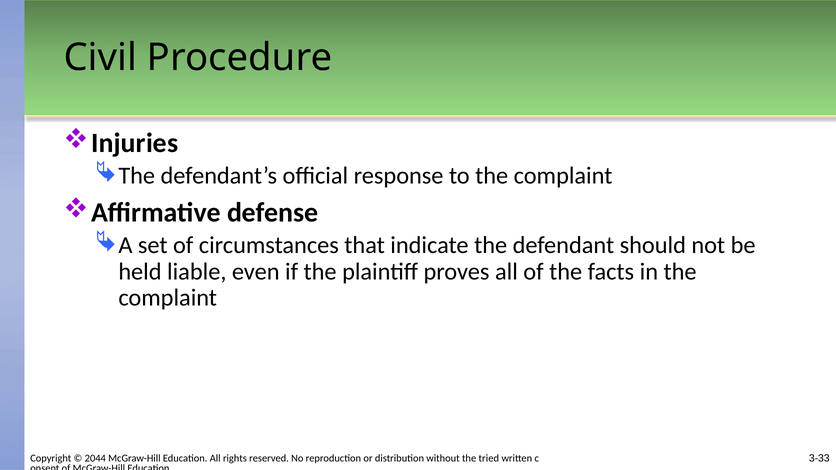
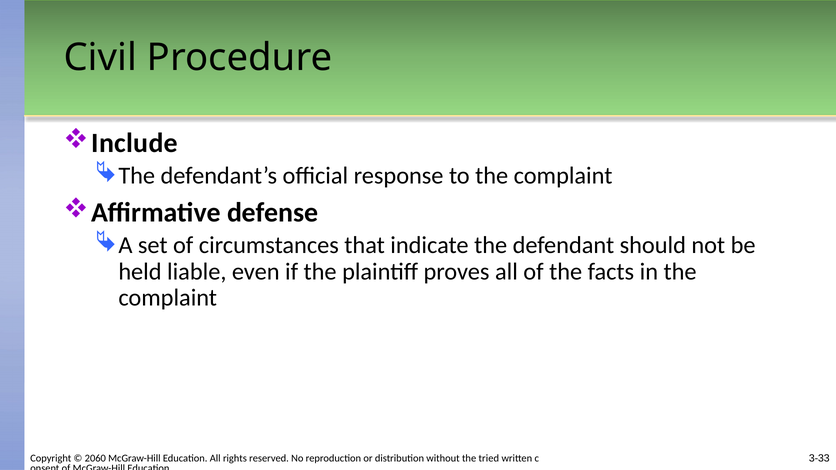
Injuries: Injuries -> Include
2044: 2044 -> 2060
